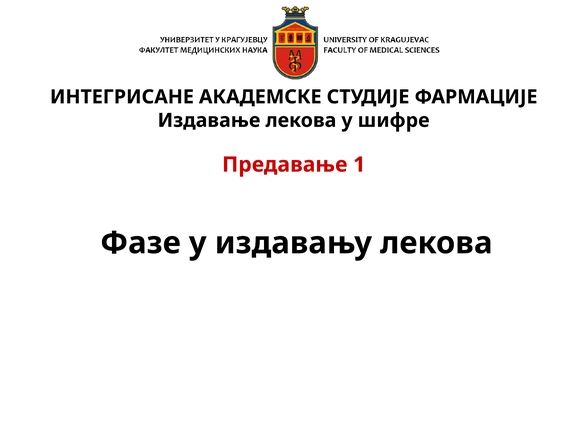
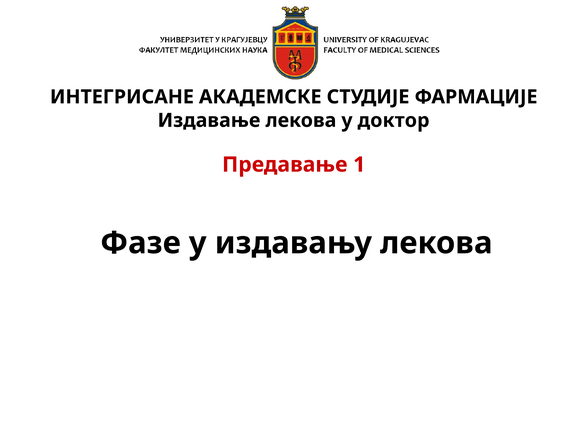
шифре: шифре -> доктор
